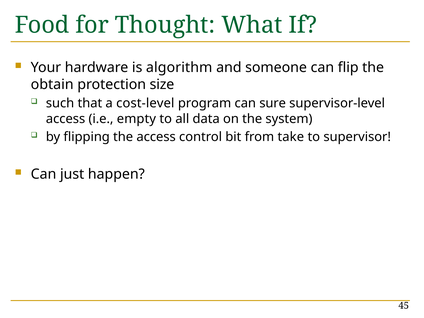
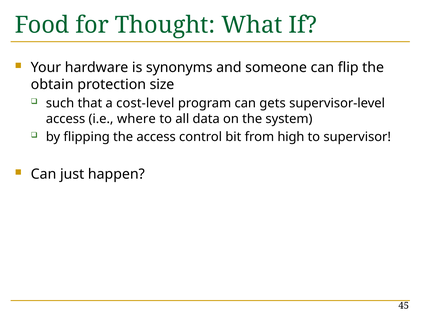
algorithm: algorithm -> synonyms
sure: sure -> gets
empty: empty -> where
take: take -> high
